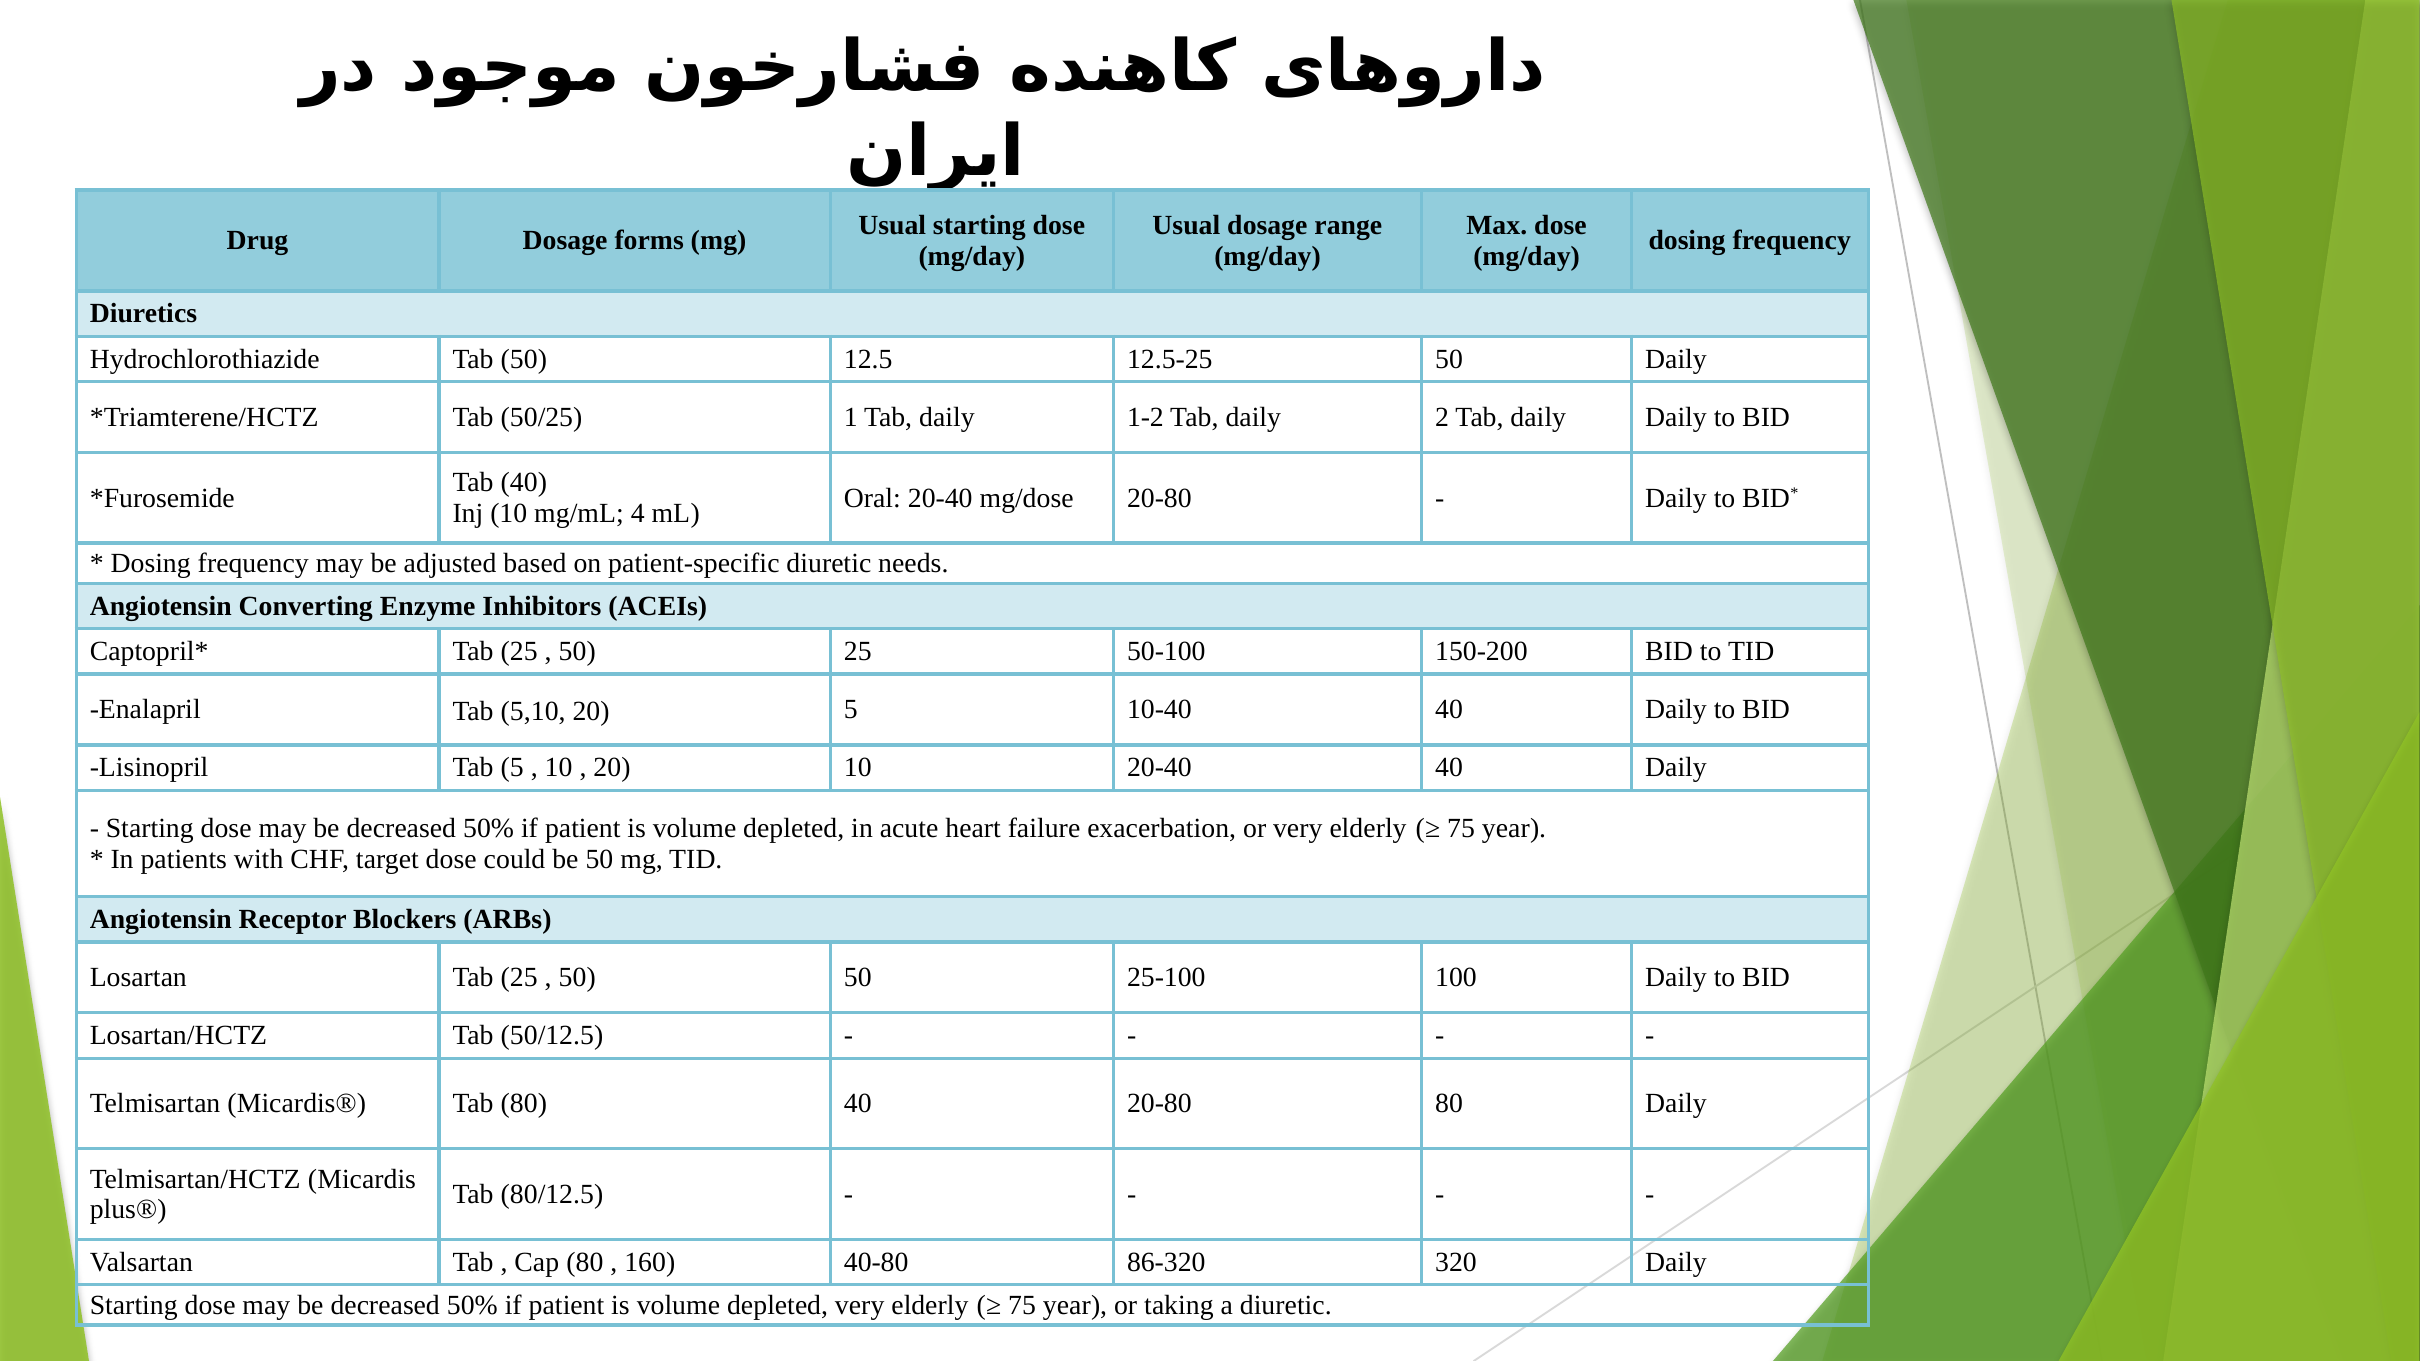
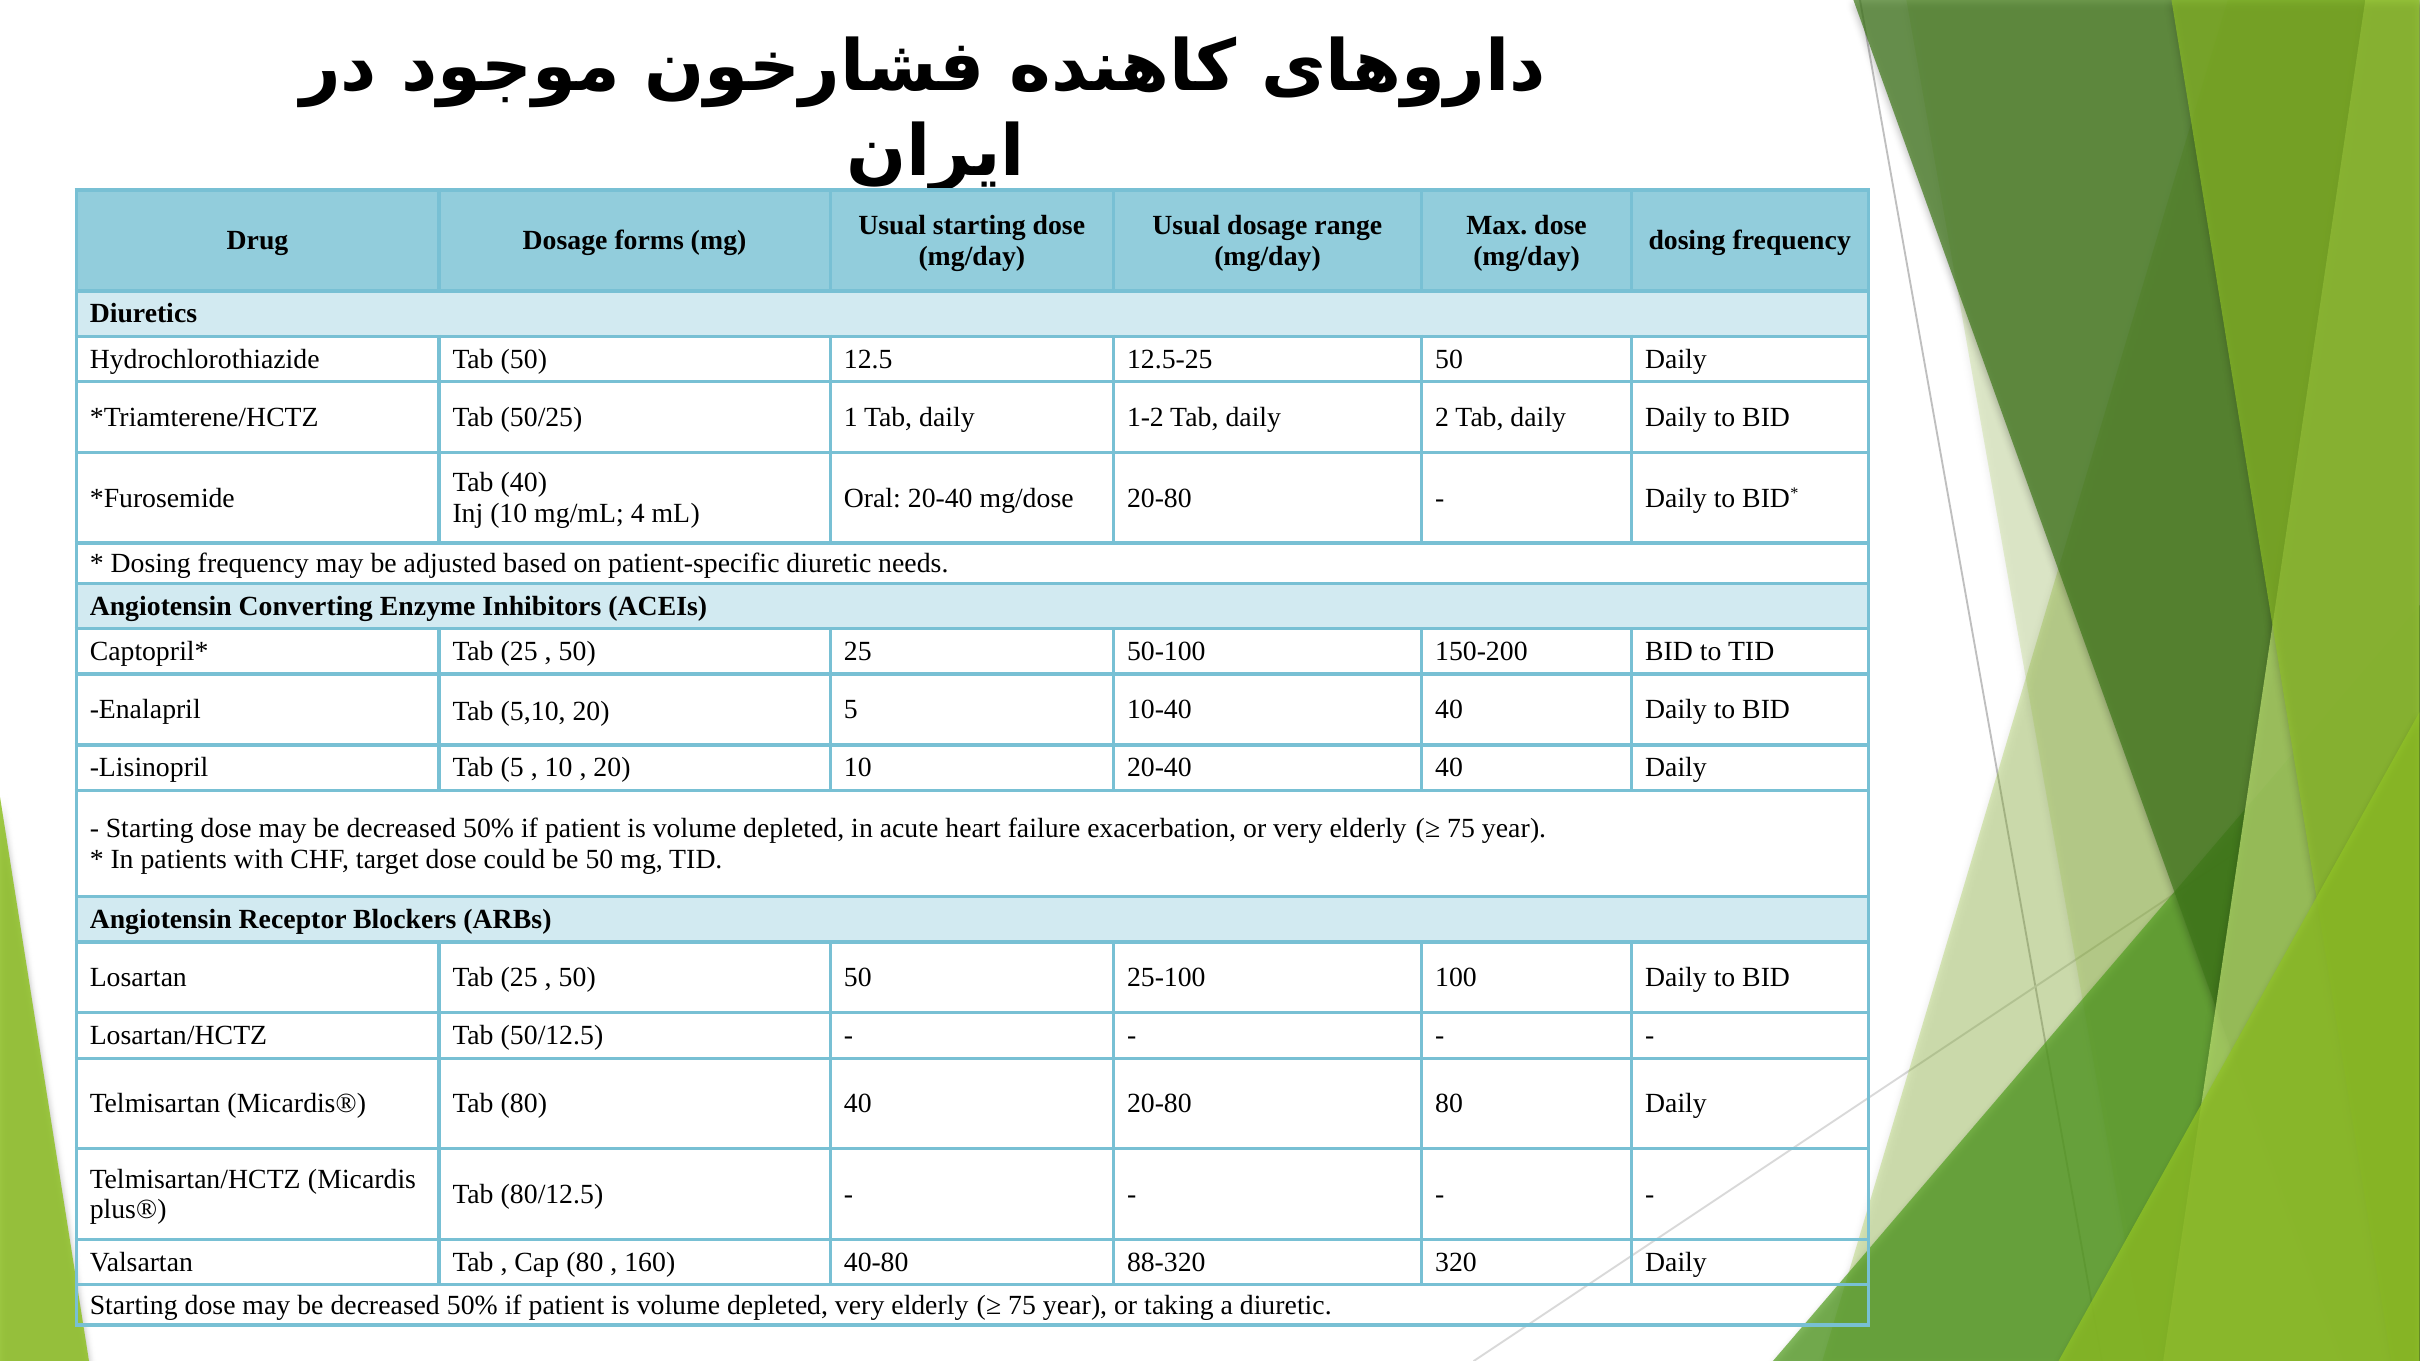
86-320: 86-320 -> 88-320
